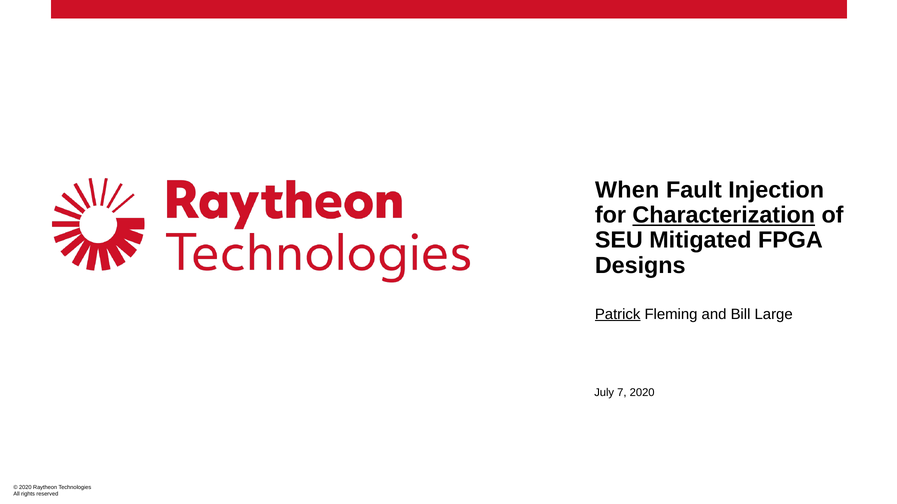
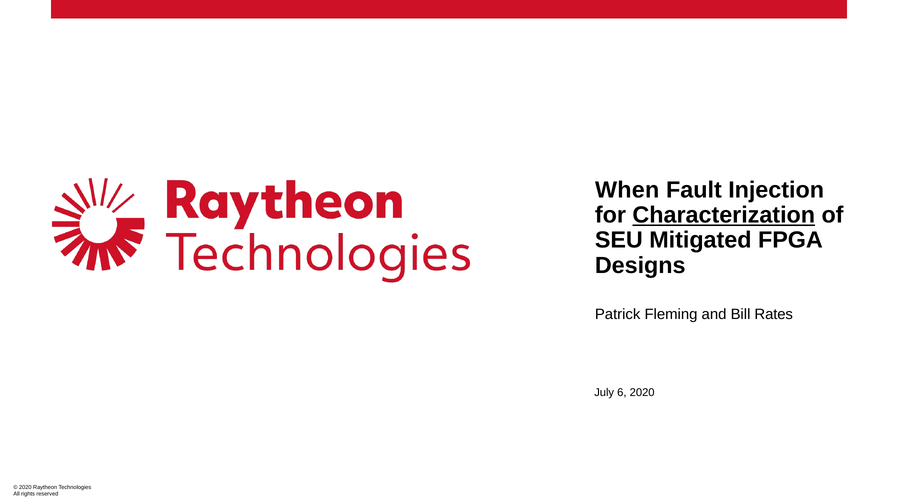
Patrick underline: present -> none
Large: Large -> Rates
7: 7 -> 6
